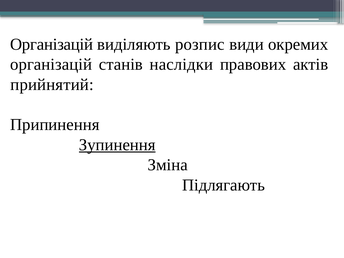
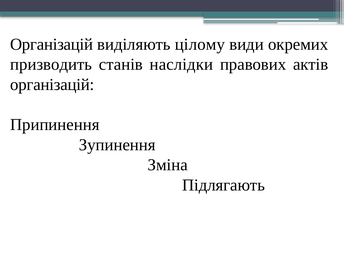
розпис: розпис -> цілому
організацій at (51, 64): організацій -> призводить
прийнятий at (52, 85): прийнятий -> організацій
Зупинення underline: present -> none
